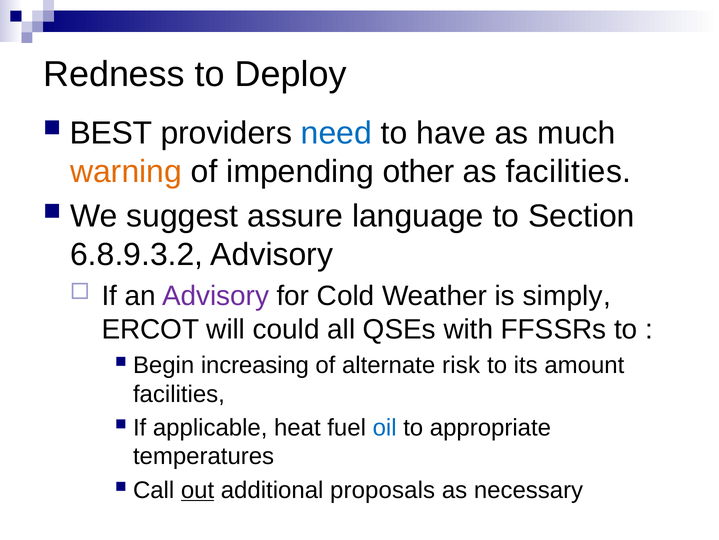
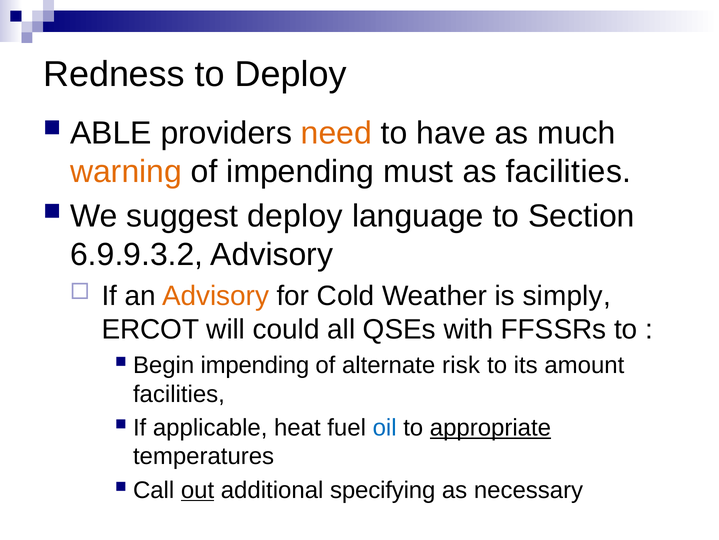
BEST: BEST -> ABLE
need colour: blue -> orange
other: other -> must
suggest assure: assure -> deploy
6.8.9.3.2: 6.8.9.3.2 -> 6.9.9.3.2
Advisory at (216, 296) colour: purple -> orange
Begin increasing: increasing -> impending
appropriate underline: none -> present
proposals: proposals -> specifying
